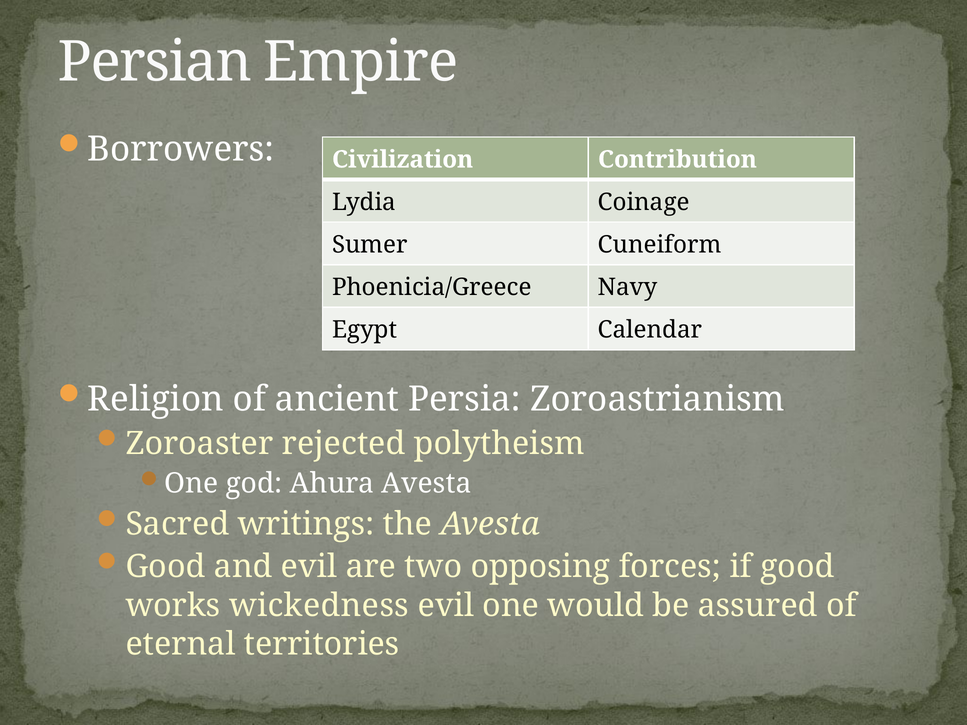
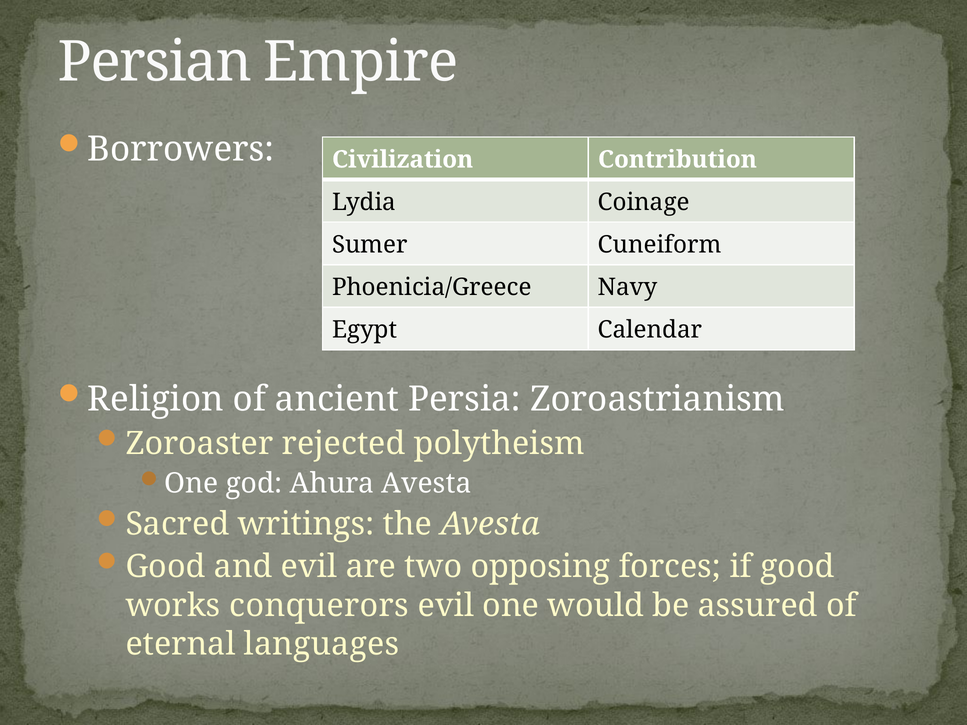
wickedness: wickedness -> conquerors
territories: territories -> languages
